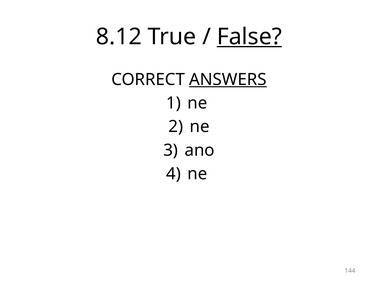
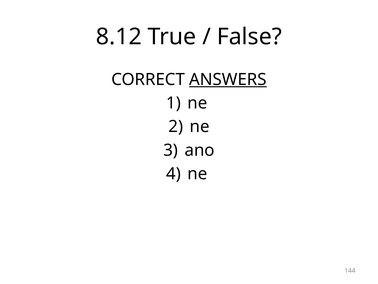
False underline: present -> none
